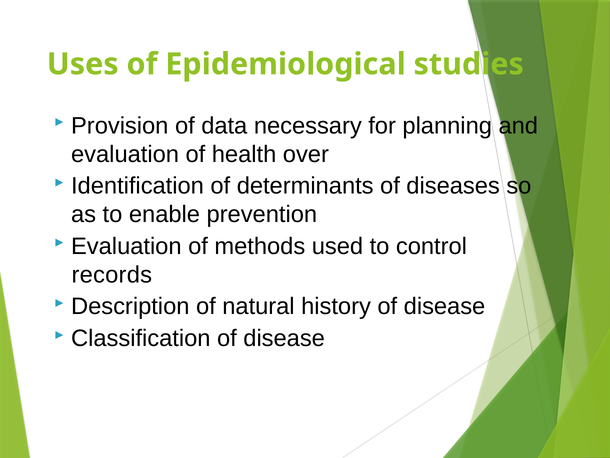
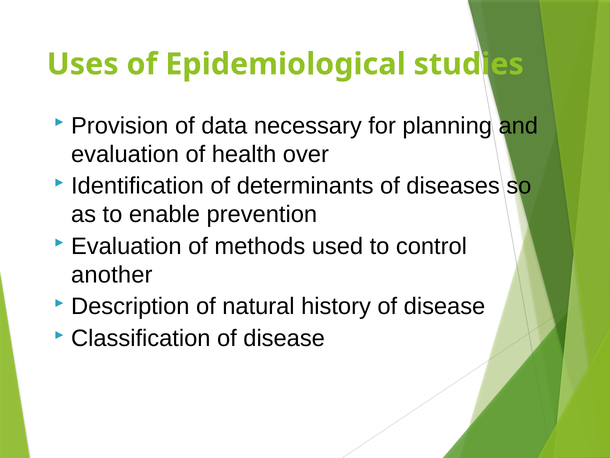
records: records -> another
